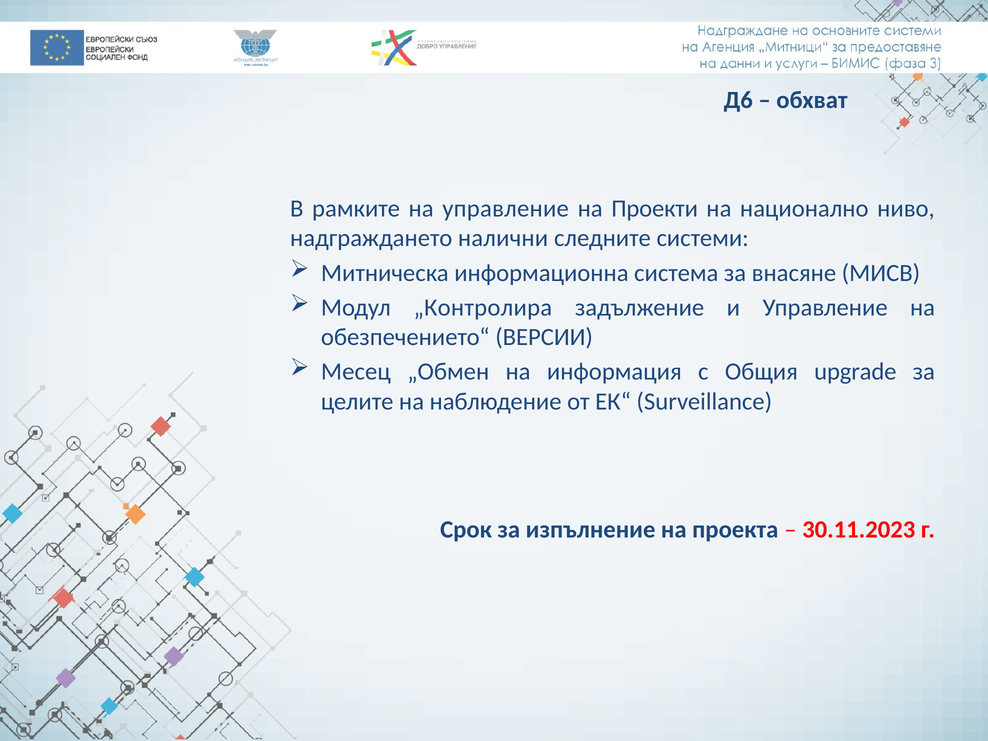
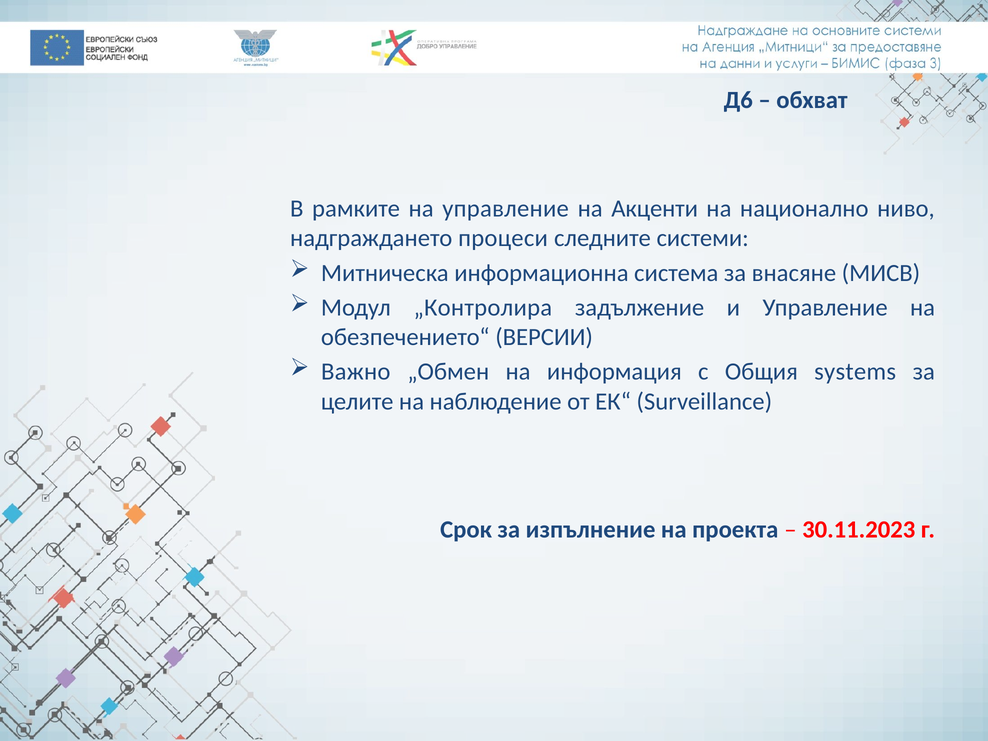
Проекти: Проекти -> Акценти
налични: налични -> процеси
Месец: Месец -> Важно
upgrade: upgrade -> systems
